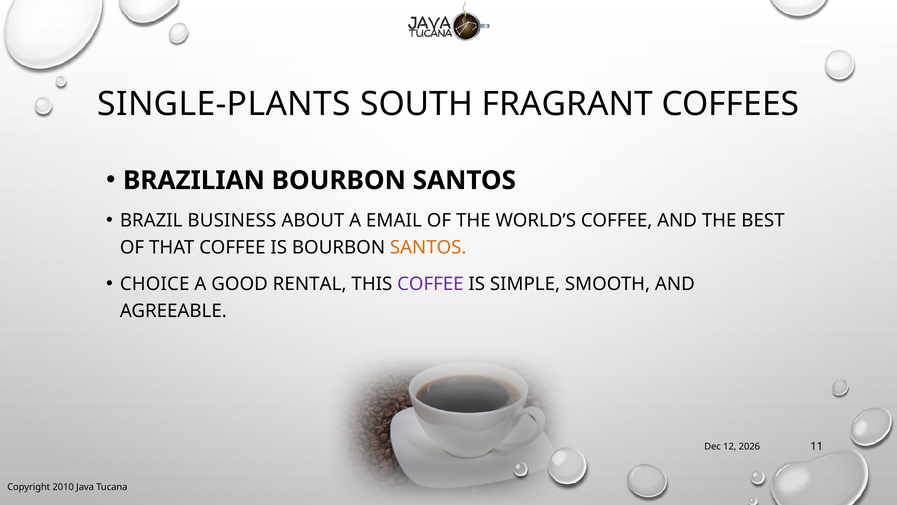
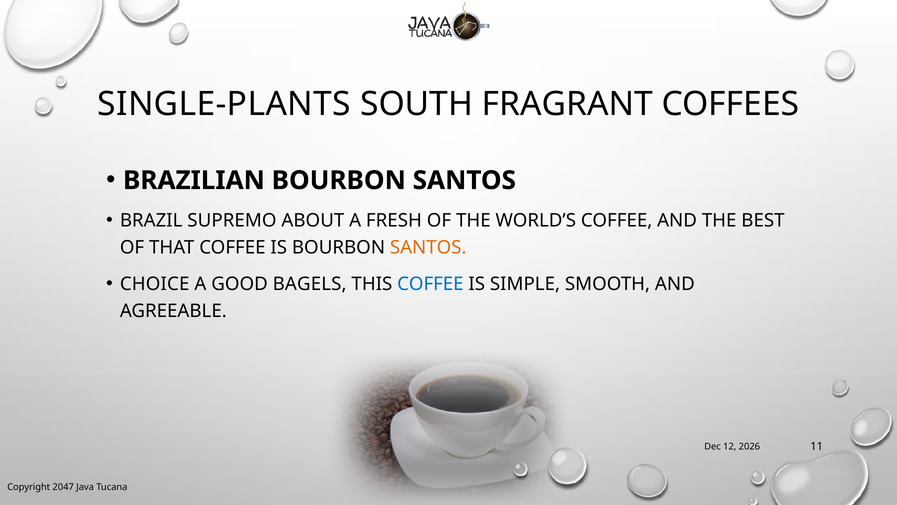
BUSINESS: BUSINESS -> SUPREMO
EMAIL: EMAIL -> FRESH
RENTAL: RENTAL -> BAGELS
COFFEE at (430, 284) colour: purple -> blue
2010: 2010 -> 2047
